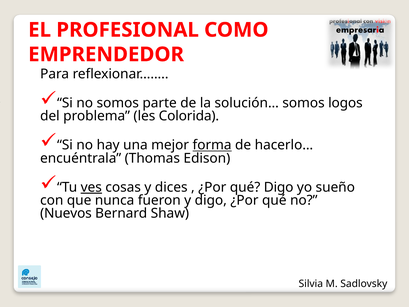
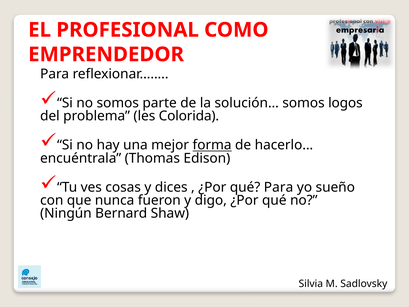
ves underline: present -> none
qué Digo: Digo -> Para
Nuevos: Nuevos -> Ningún
